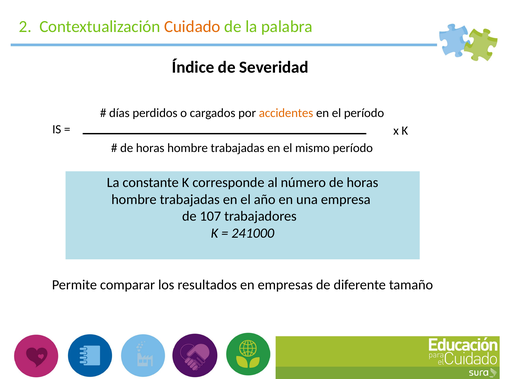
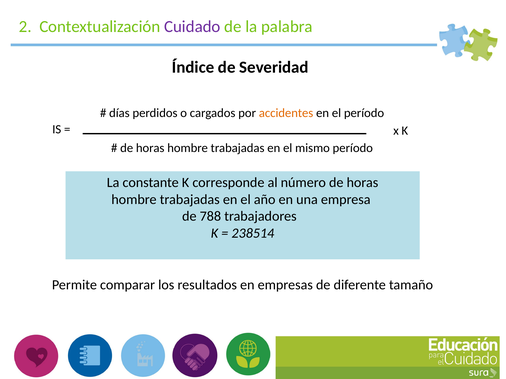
Cuidado colour: orange -> purple
107: 107 -> 788
241000: 241000 -> 238514
